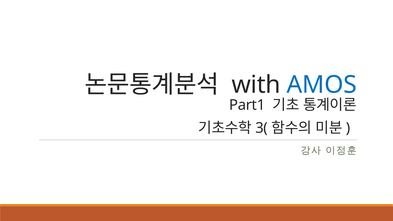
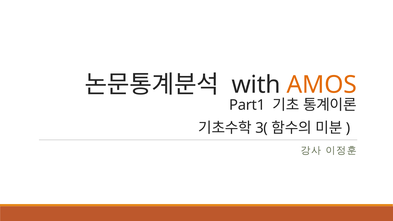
AMOS colour: blue -> orange
